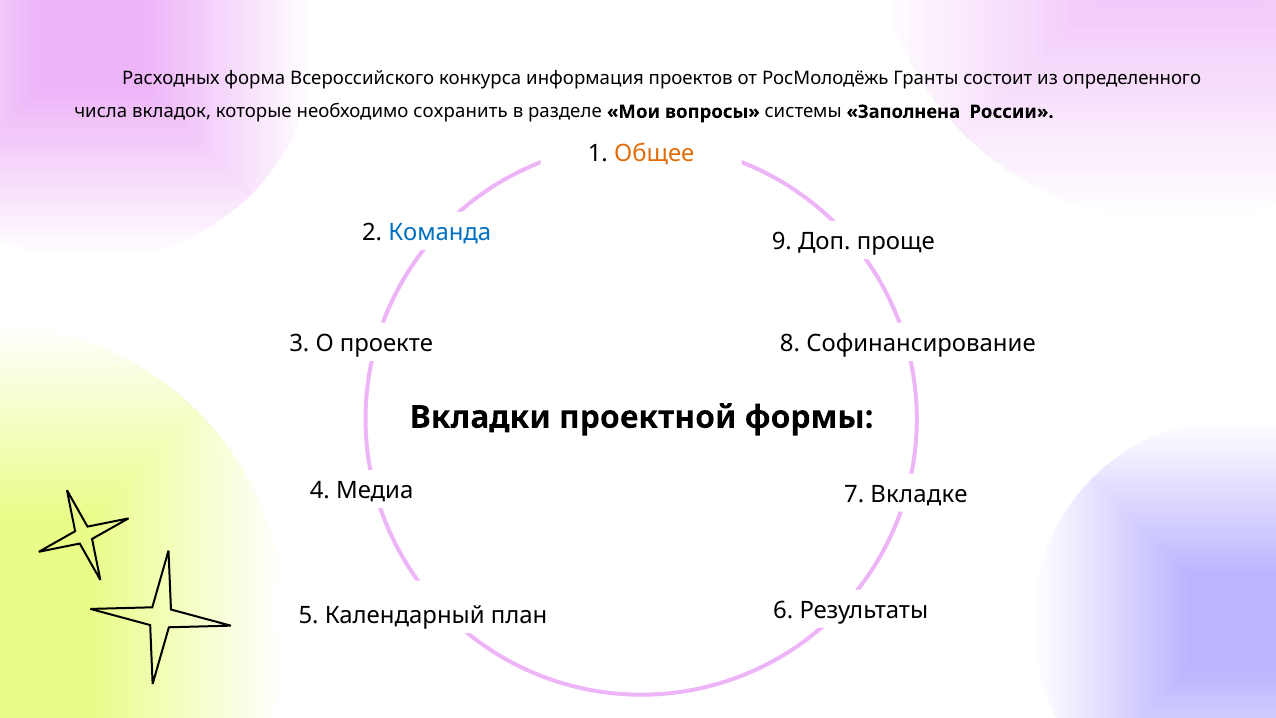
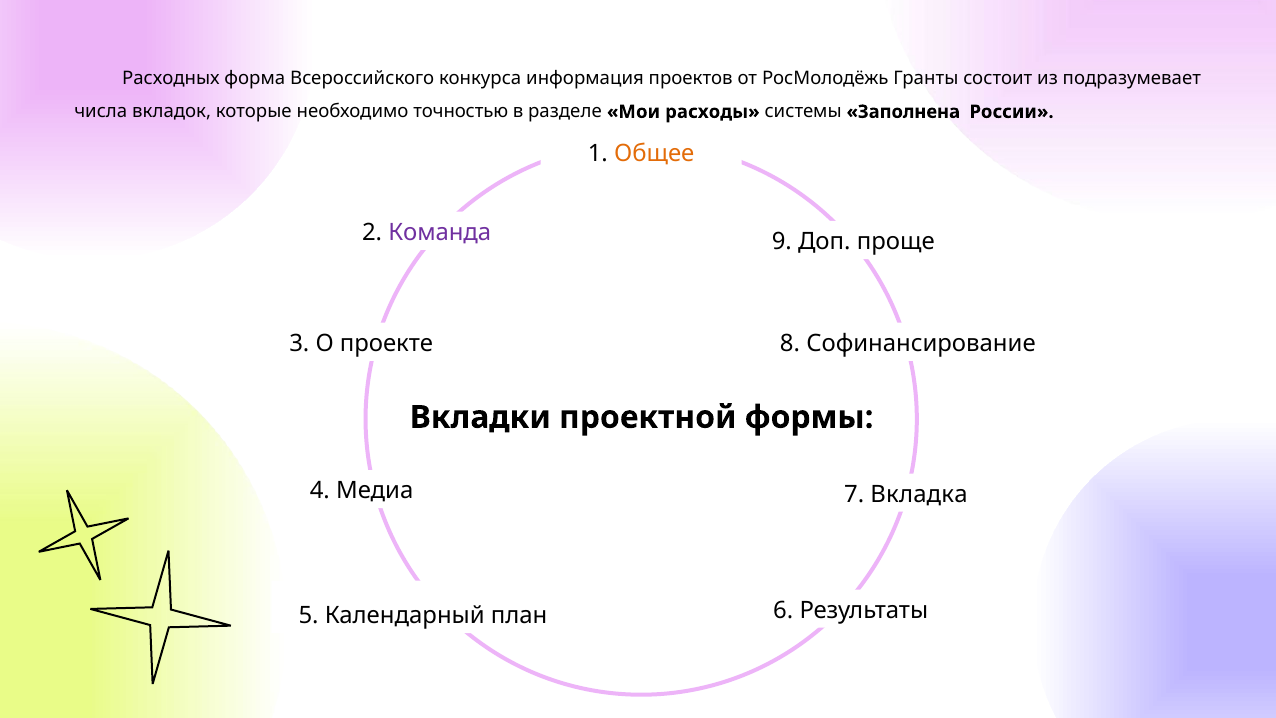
определенного: определенного -> подразумевает
сохранить: сохранить -> точностью
вопросы: вопросы -> расходы
Команда colour: blue -> purple
Вкладке: Вкладке -> Вкладка
